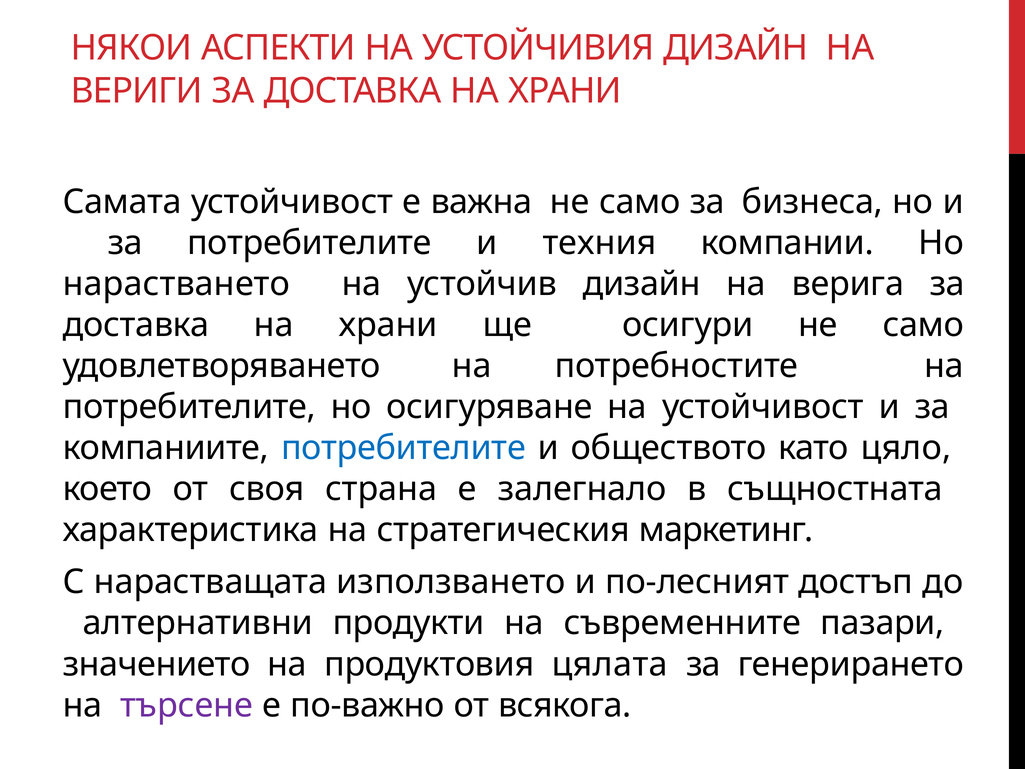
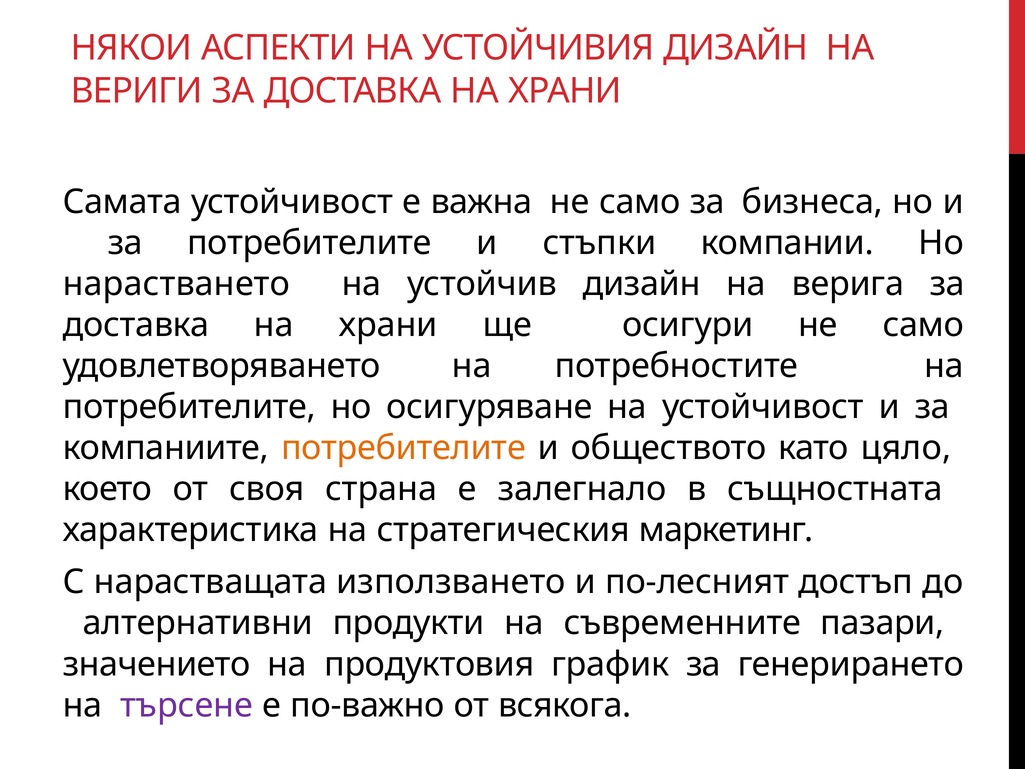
техния: техния -> стъпки
потребителите at (403, 448) colour: blue -> orange
цялата: цялата -> график
